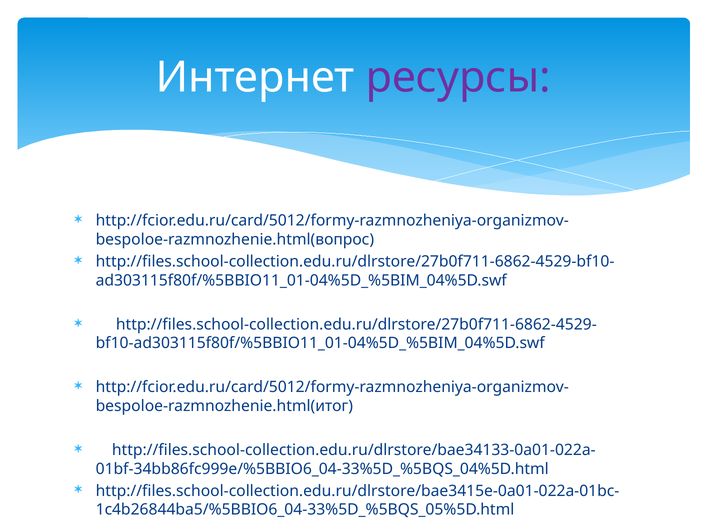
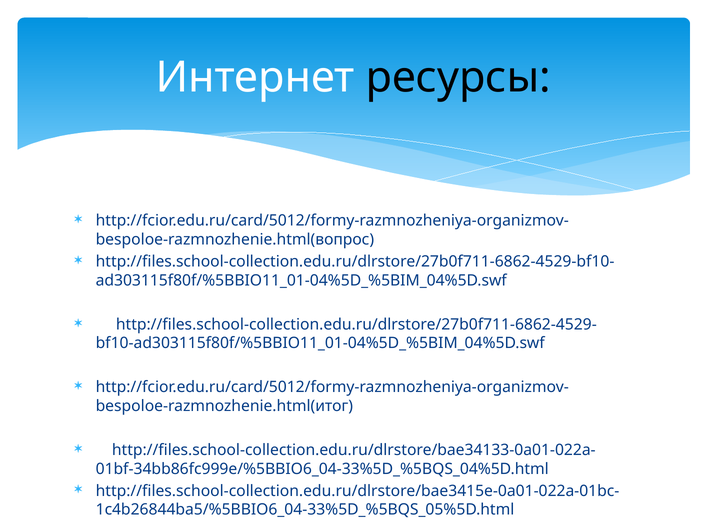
ресурсы colour: purple -> black
